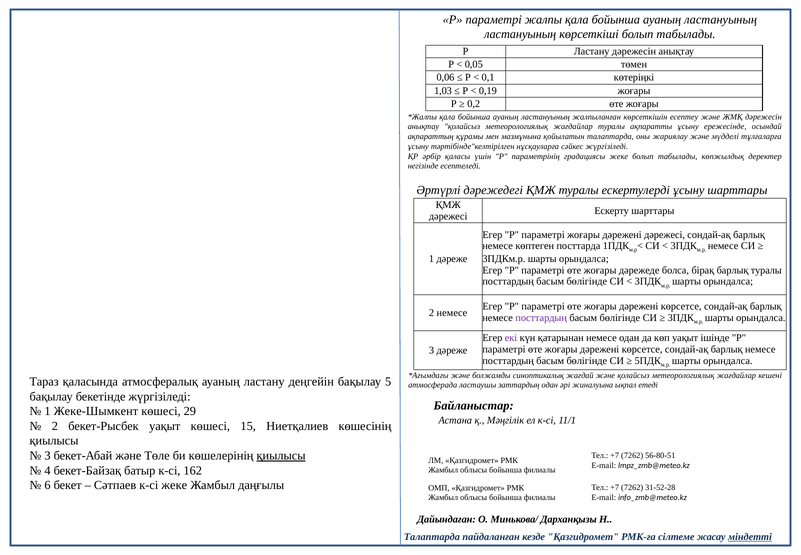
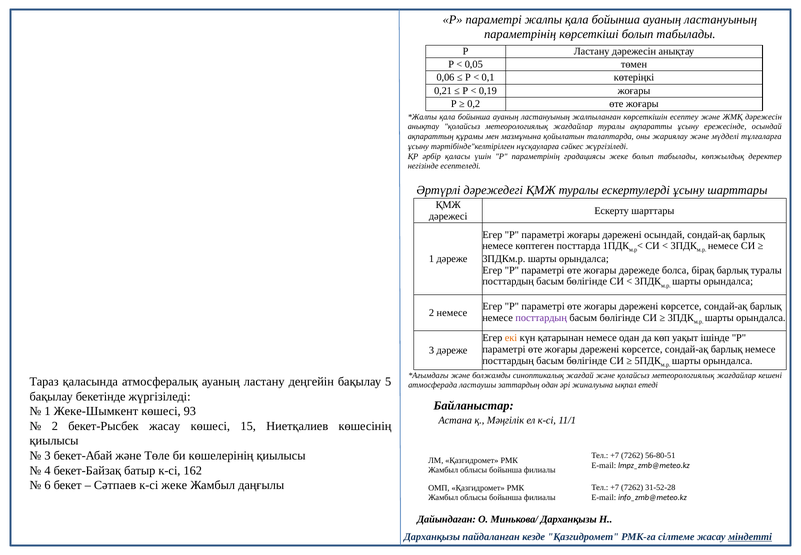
ластануының at (520, 34): ластануының -> параметрінің
1,03: 1,03 -> 0,21
дәрежені дәрежесі: дәрежесі -> осындай
екі colour: purple -> orange
29: 29 -> 93
бекет-Рысбек уақыт: уақыт -> жасау
қиылысы at (281, 455) underline: present -> none
Талаптарда at (432, 536): Талаптарда -> Дарханқызы
